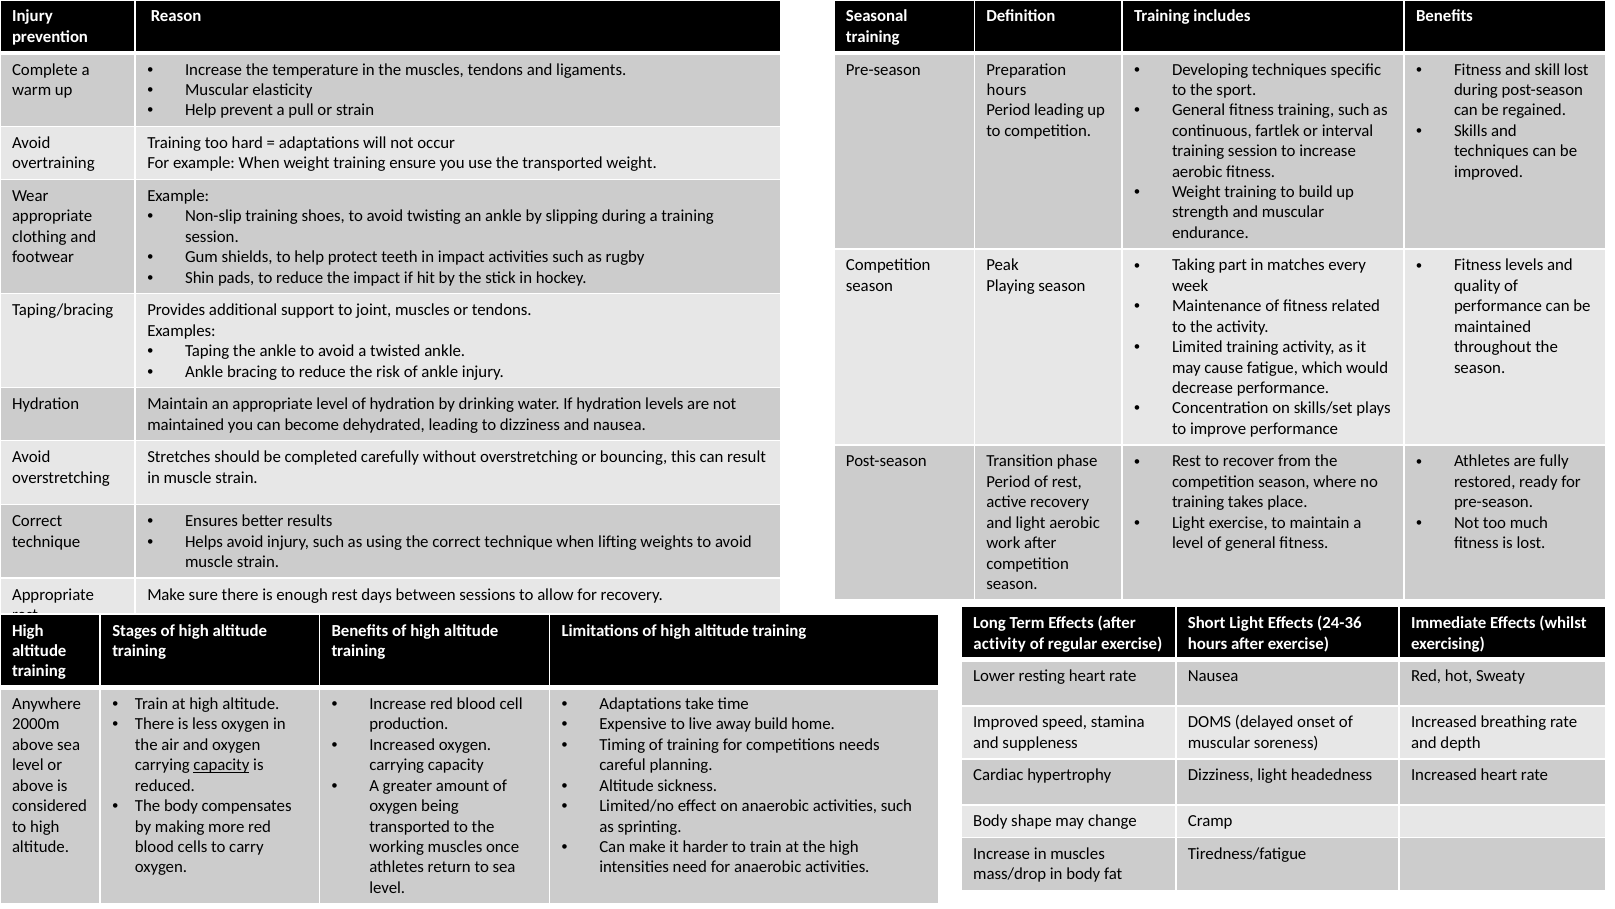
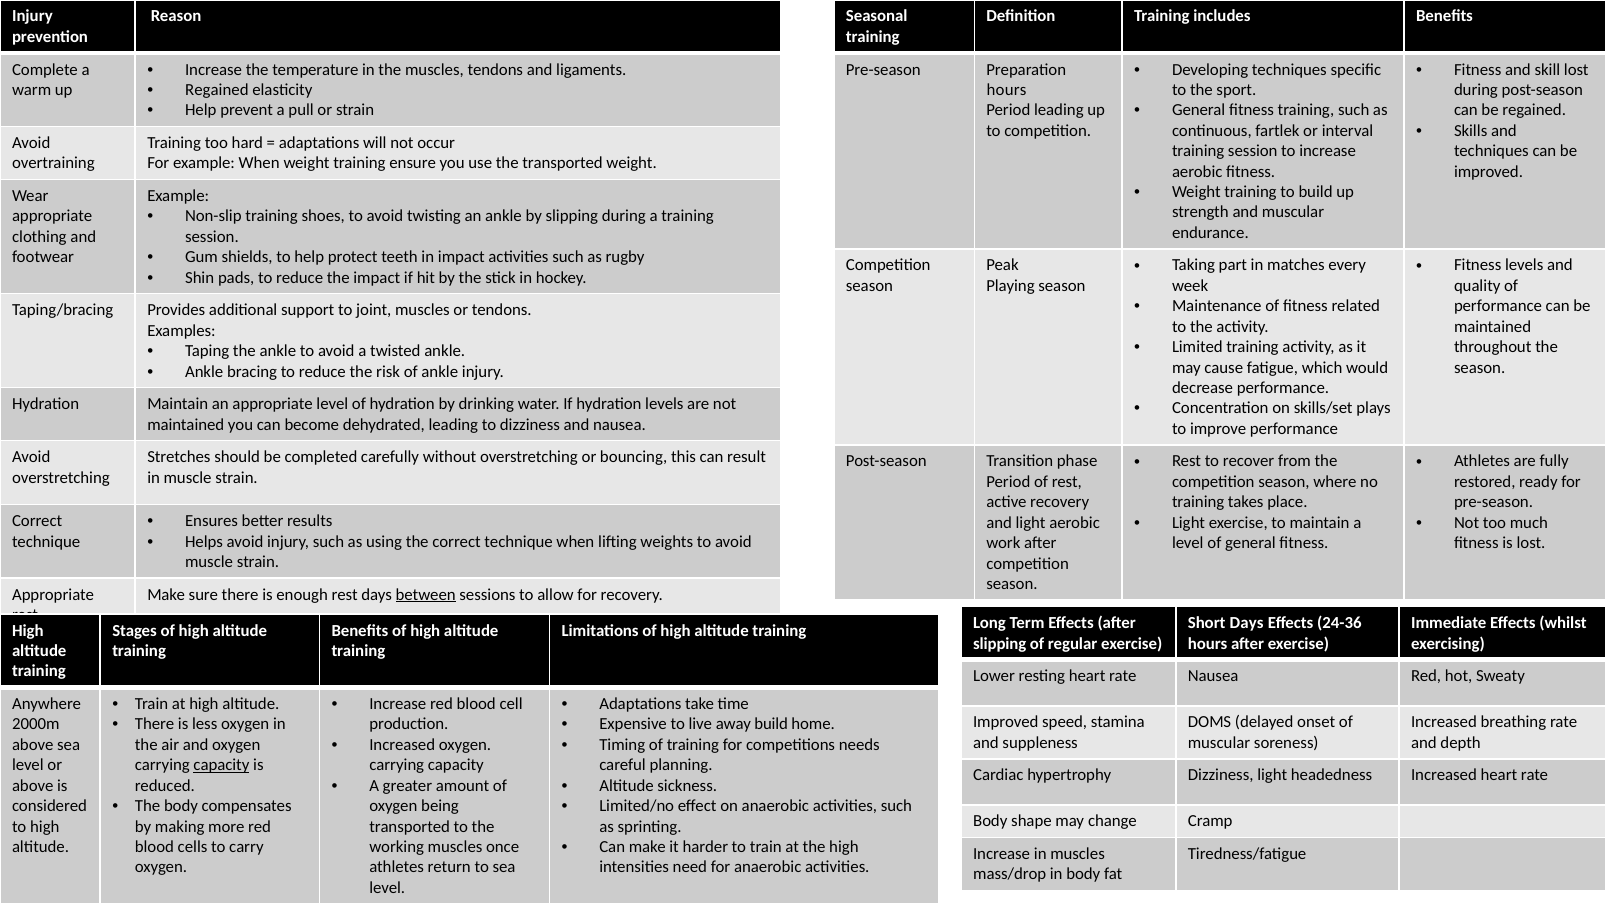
Muscular at (217, 90): Muscular -> Regained
between underline: none -> present
Short Light: Light -> Days
activity at (1000, 643): activity -> slipping
